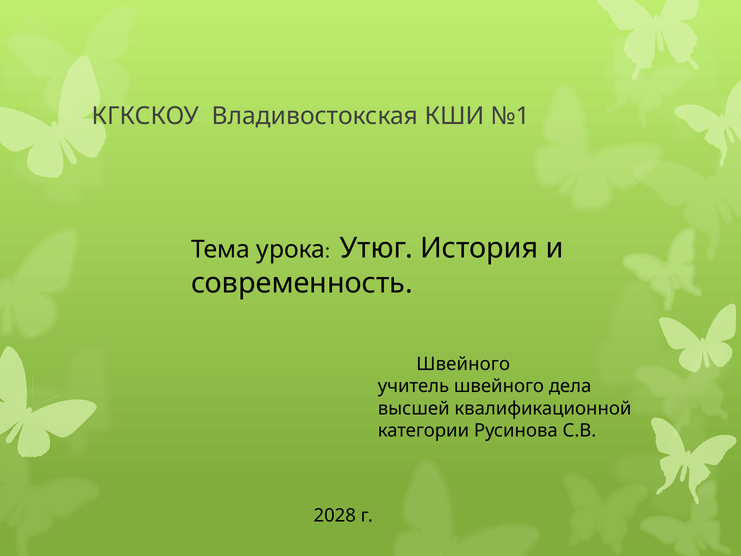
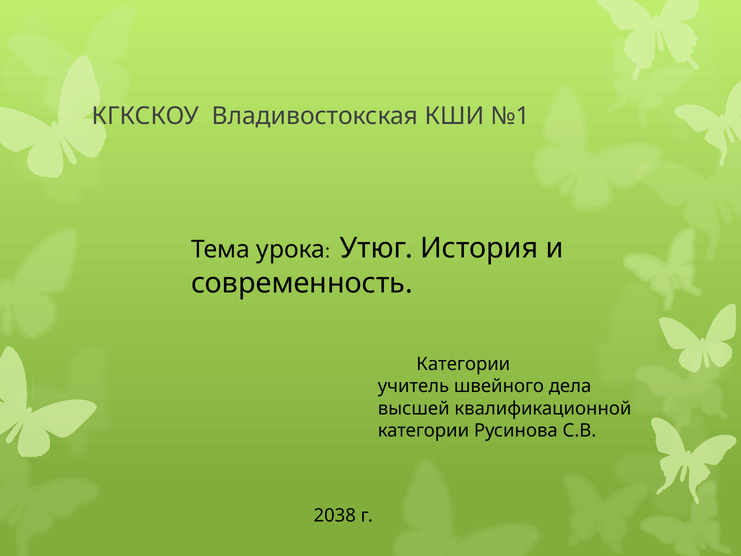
Швейного at (463, 364): Швейного -> Категории
2028: 2028 -> 2038
